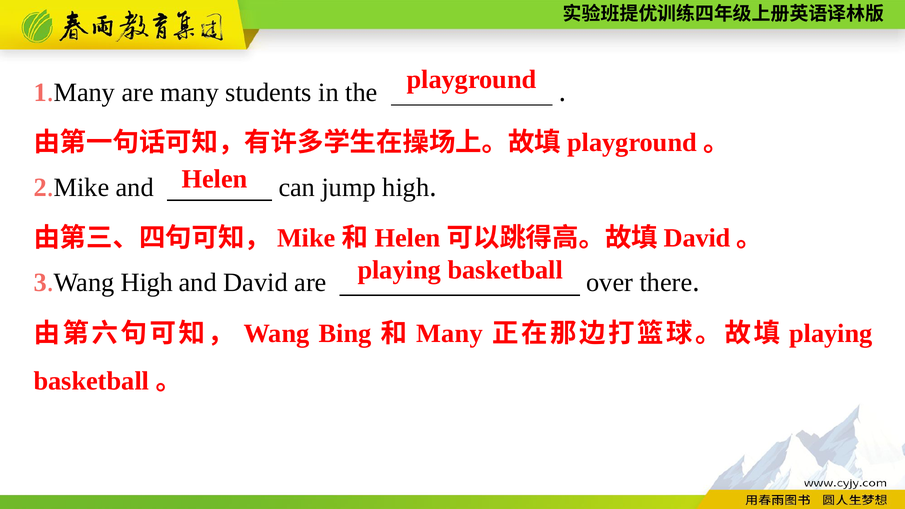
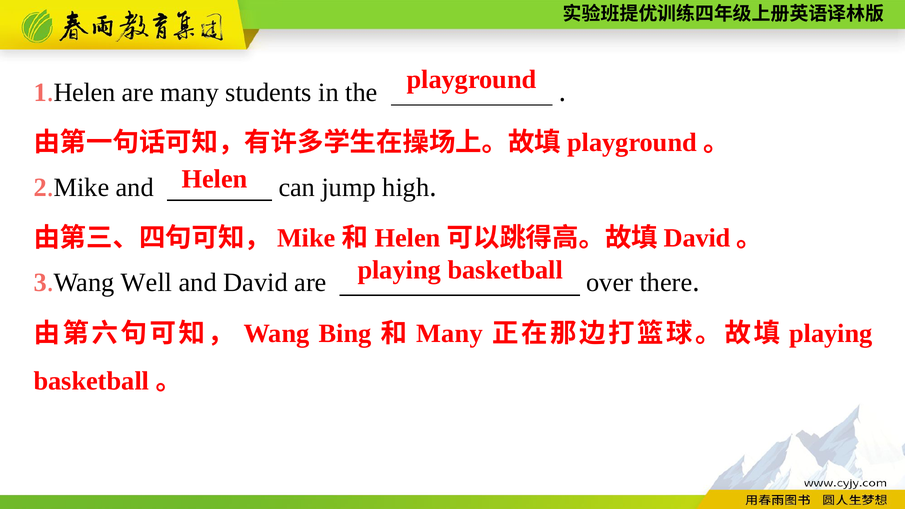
Many at (84, 92): Many -> Helen
High at (147, 283): High -> Well
